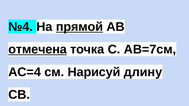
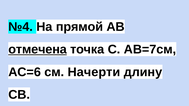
прямой underline: present -> none
AC=4: AC=4 -> AC=6
Нарисуй: Нарисуй -> Начерти
